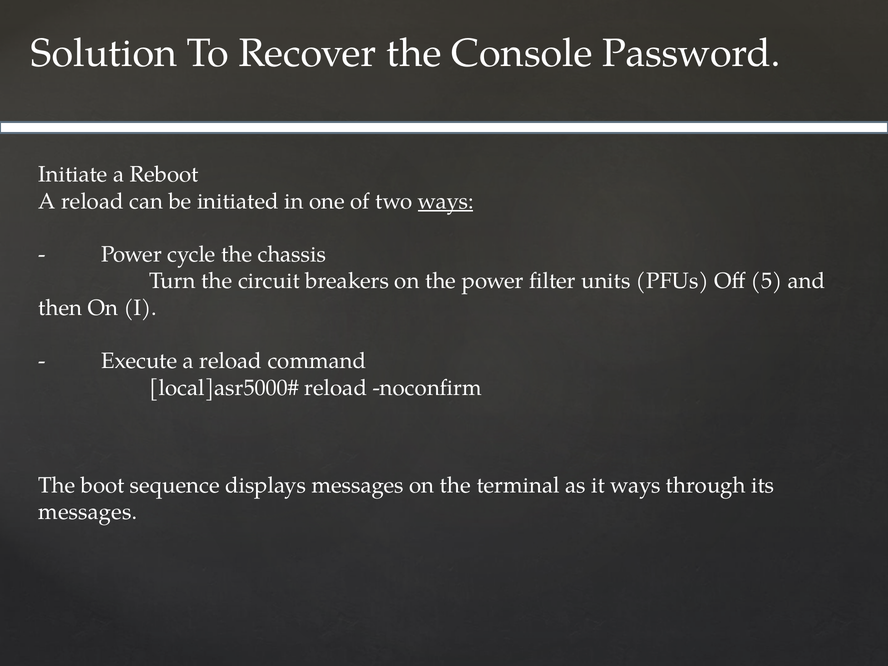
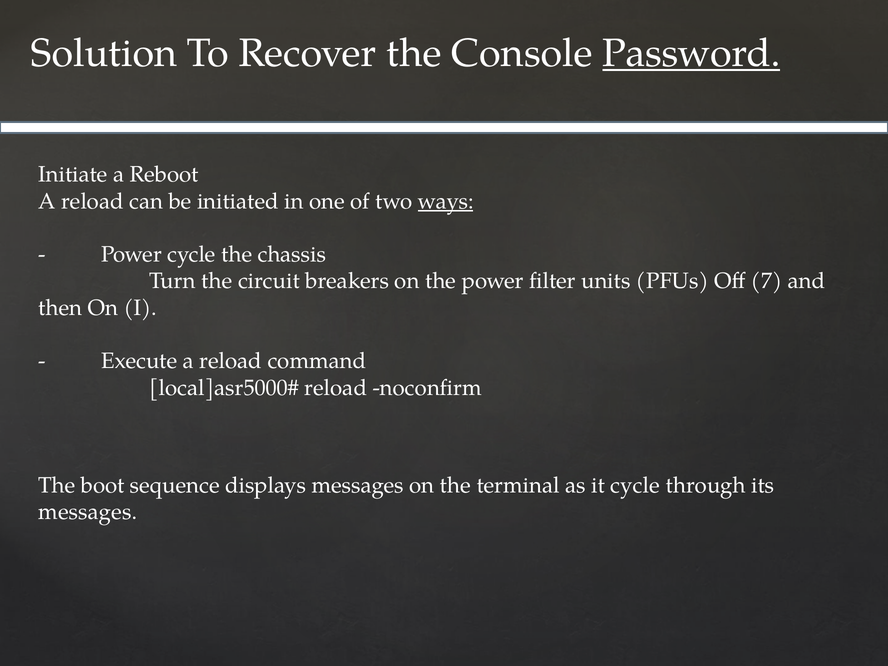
Password underline: none -> present
5: 5 -> 7
it ways: ways -> cycle
